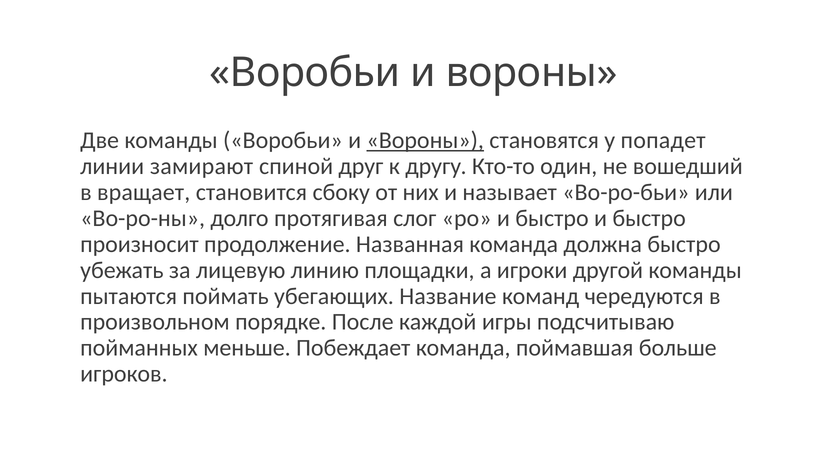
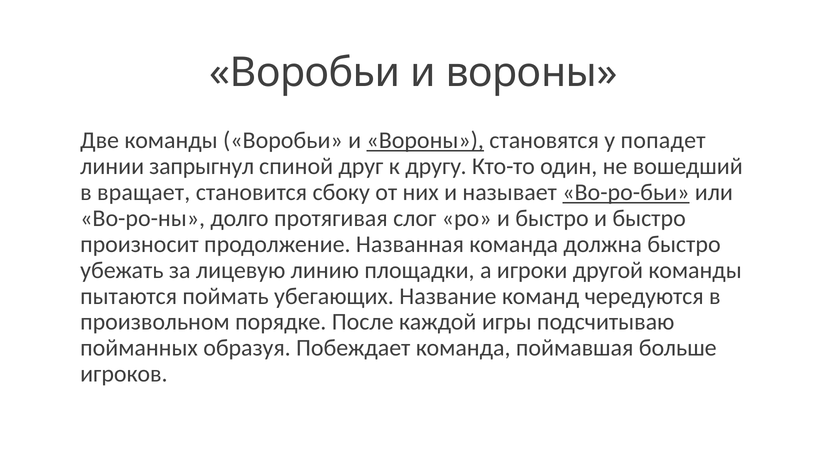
замирают: замирают -> запрыгнул
Во-ро-бьи underline: none -> present
меньше: меньше -> образуя
